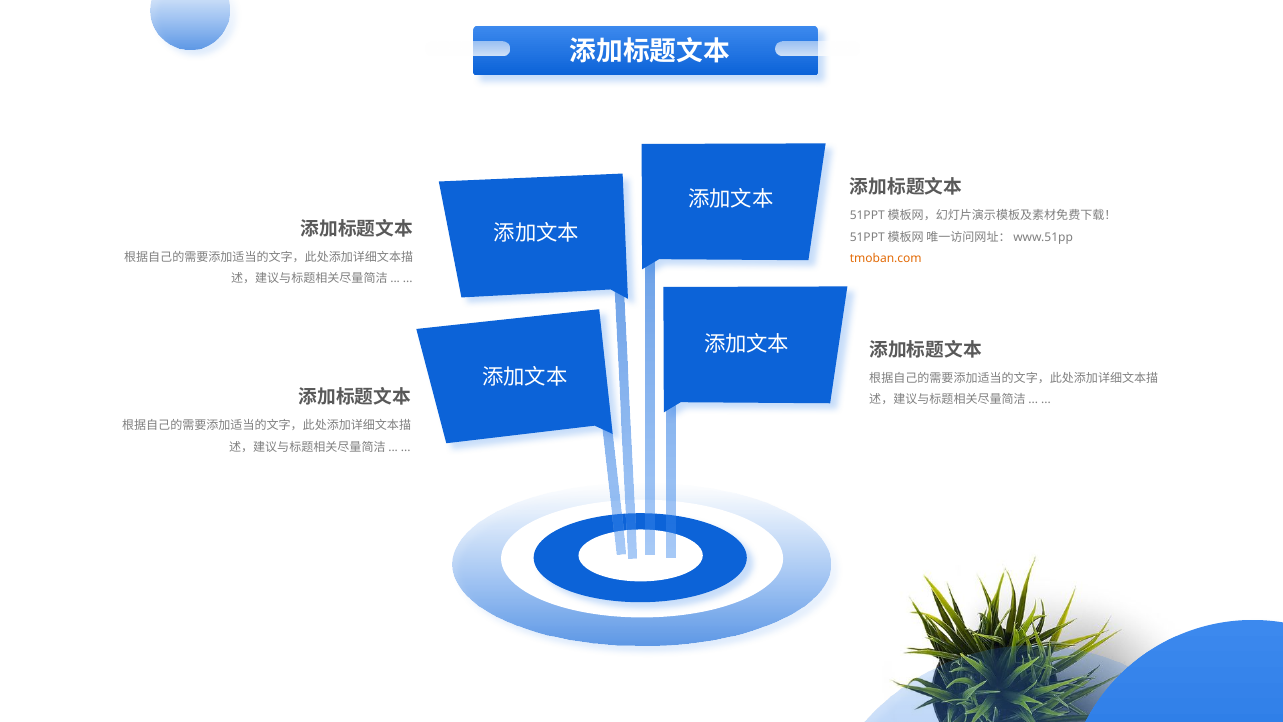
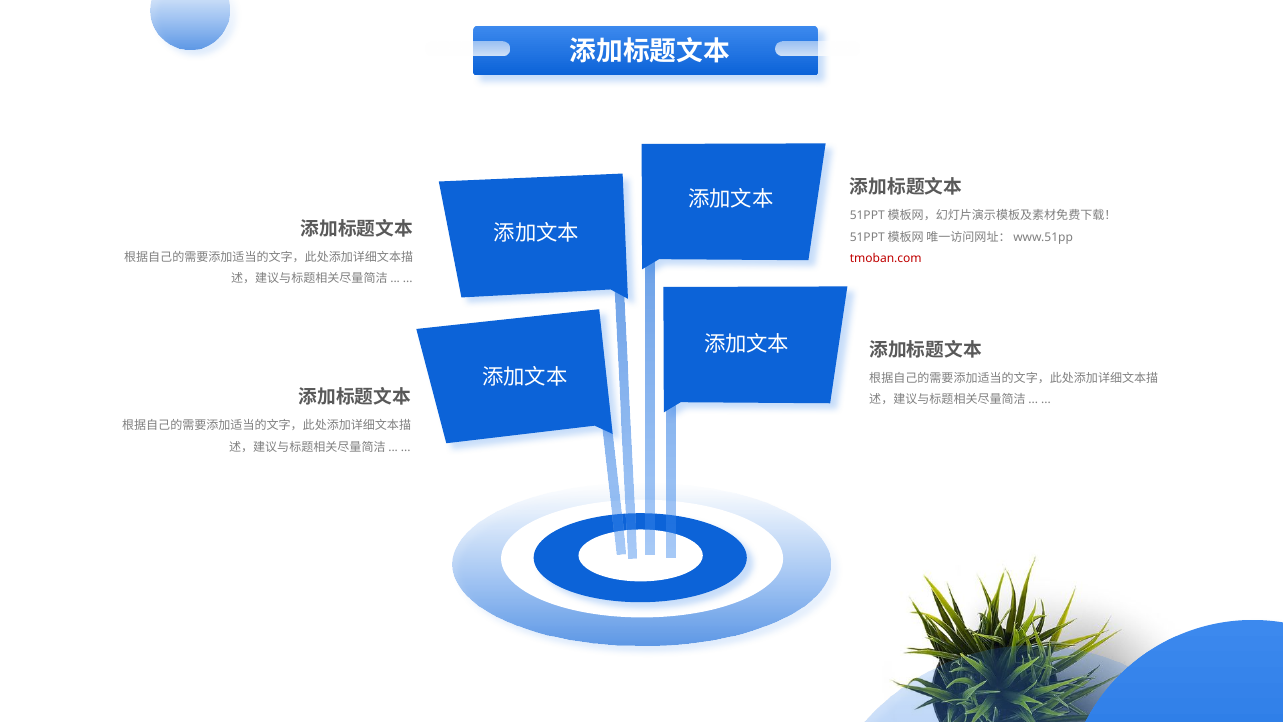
tmoban.com colour: orange -> red
